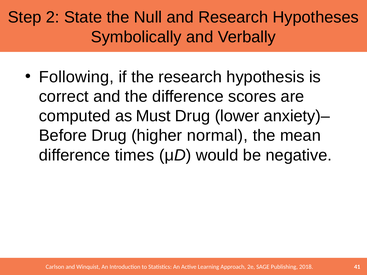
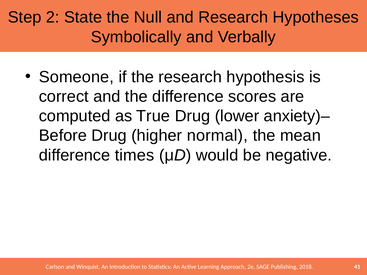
Following: Following -> Someone
Must: Must -> True
